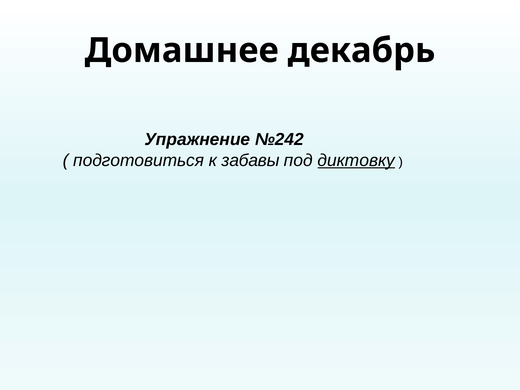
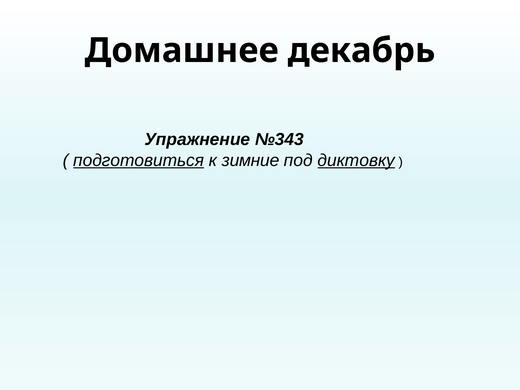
№242: №242 -> №343
подготовиться underline: none -> present
забавы: забавы -> зимние
